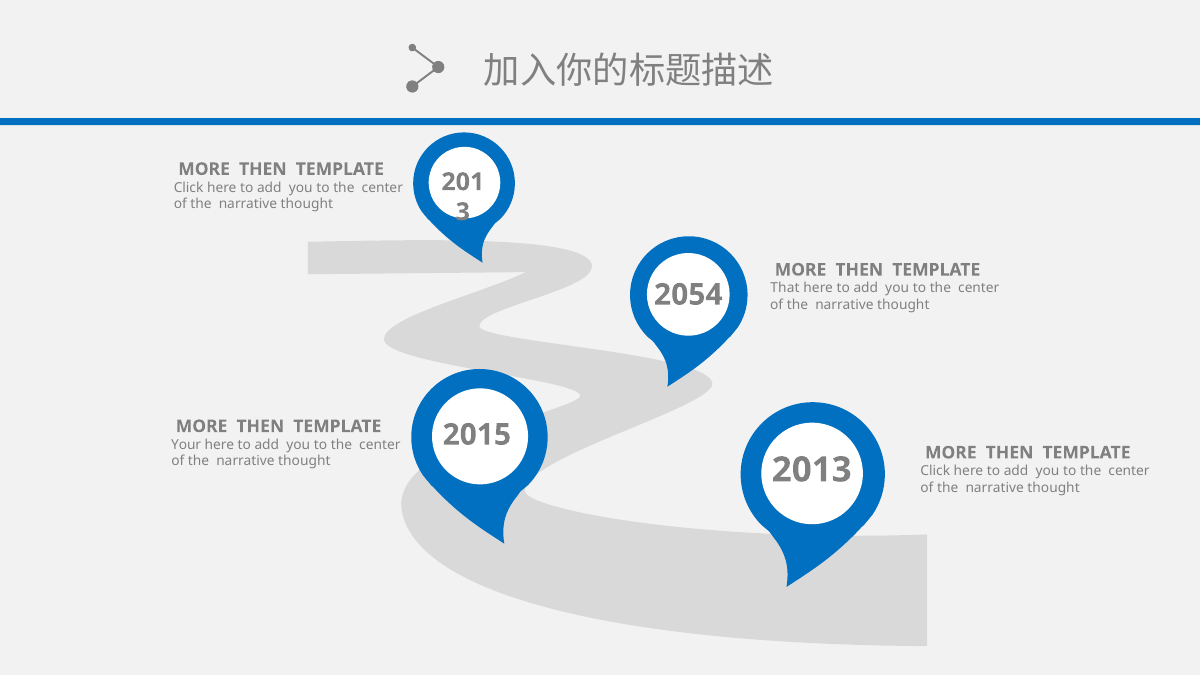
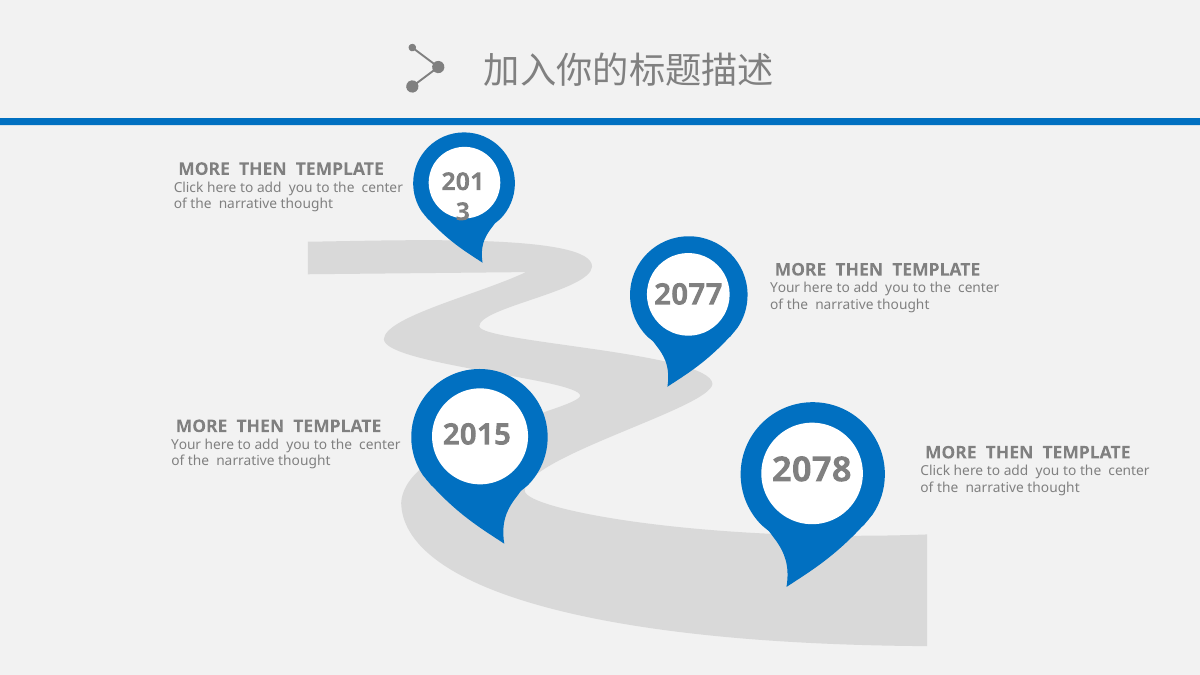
That at (785, 288): That -> Your
2054: 2054 -> 2077
2013: 2013 -> 2078
